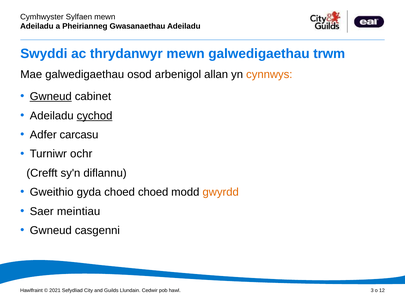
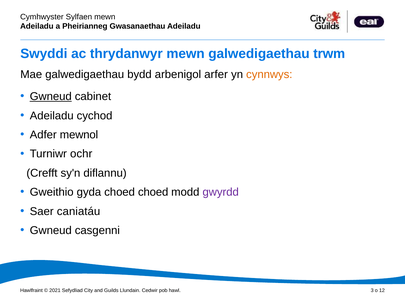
osod: osod -> bydd
allan: allan -> arfer
cychod underline: present -> none
carcasu: carcasu -> mewnol
gwyrdd colour: orange -> purple
meintiau: meintiau -> caniatáu
